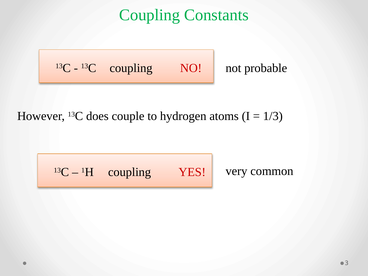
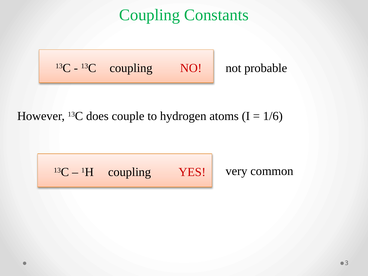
1/3: 1/3 -> 1/6
